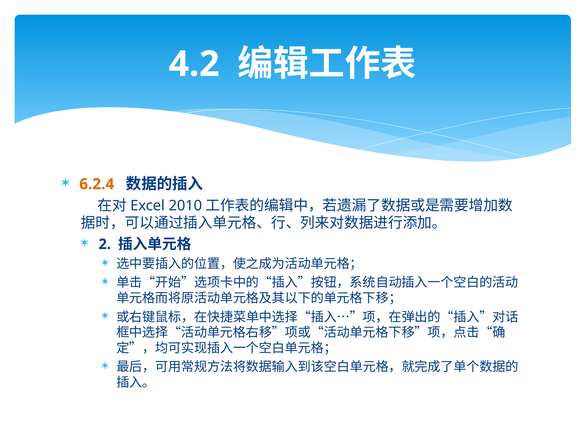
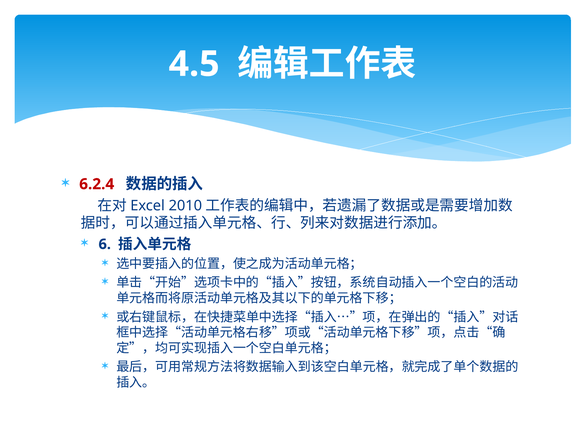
4.2: 4.2 -> 4.5
6.2.4 colour: orange -> red
2: 2 -> 6
